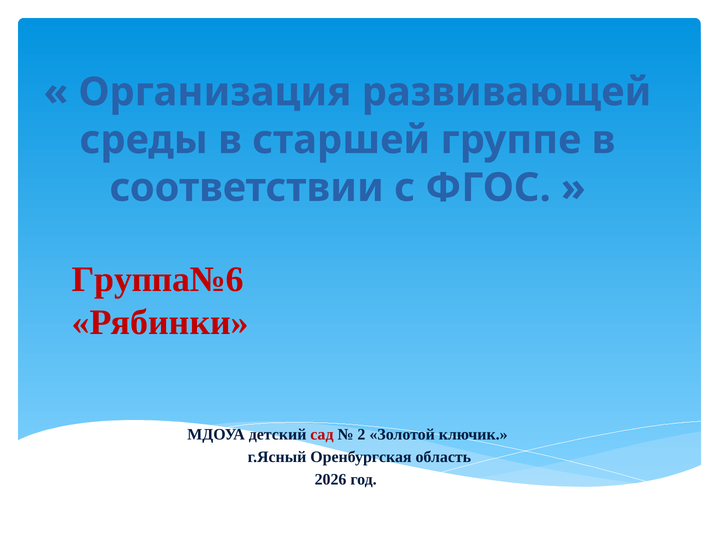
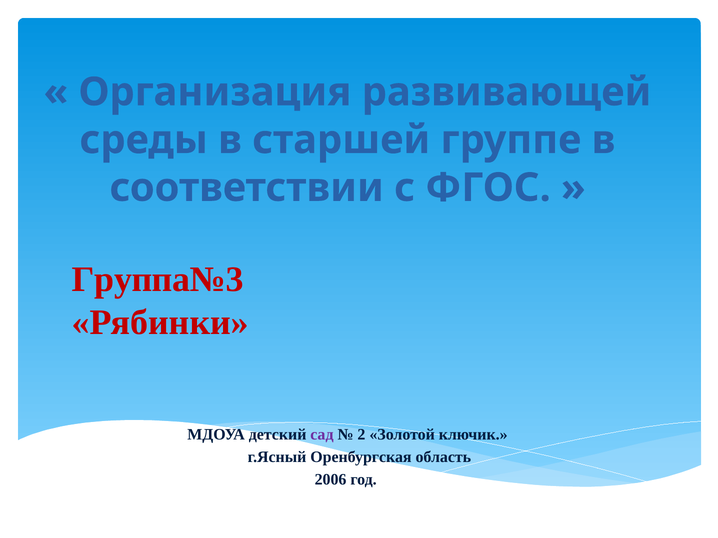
Группа№6: Группа№6 -> Группа№3
сад colour: red -> purple
2026: 2026 -> 2006
